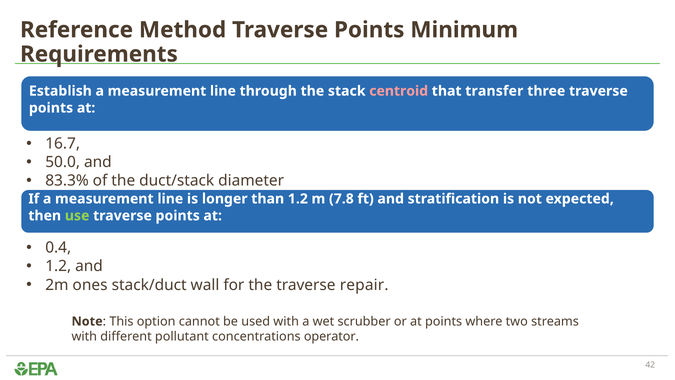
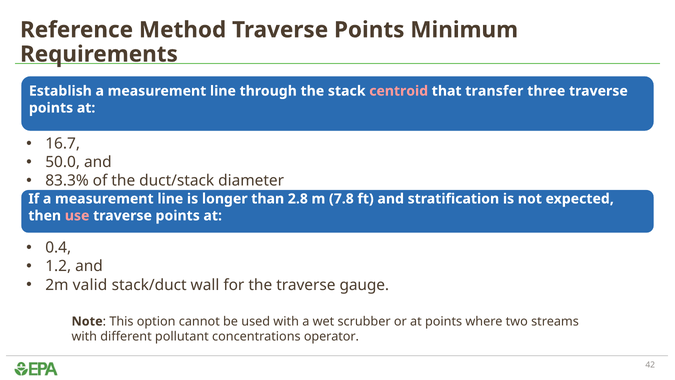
than 1.2: 1.2 -> 2.8
use colour: light green -> pink
ones: ones -> valid
repair: repair -> gauge
